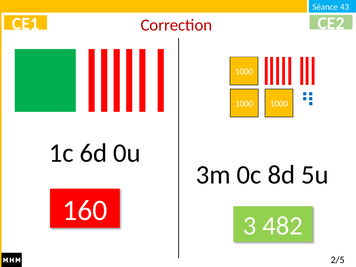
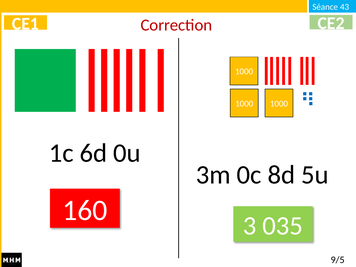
482: 482 -> 035
2/5: 2/5 -> 9/5
